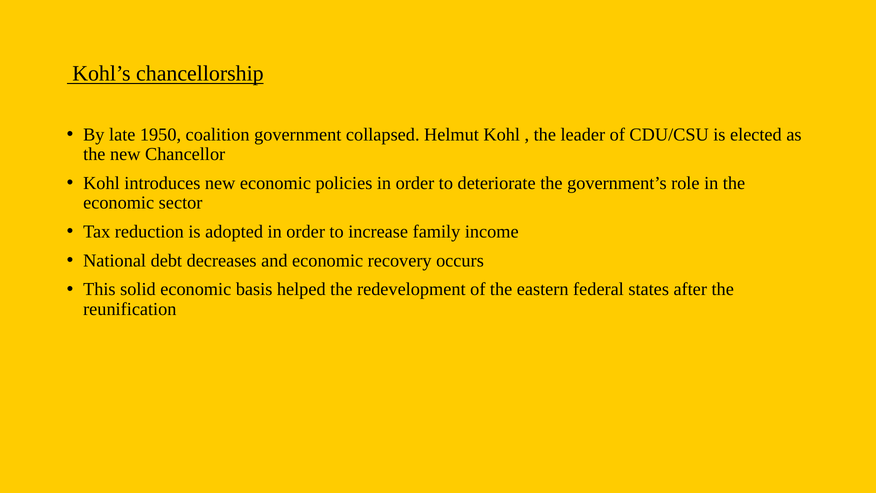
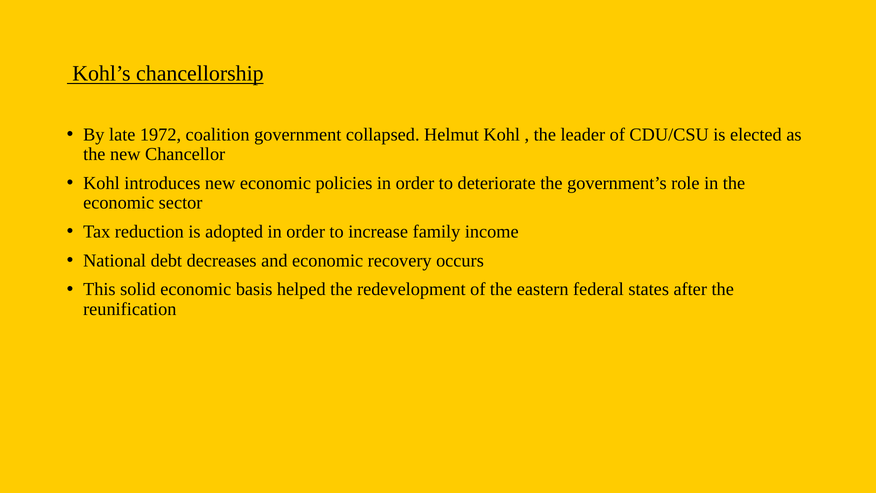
1950: 1950 -> 1972
